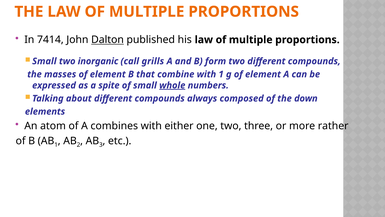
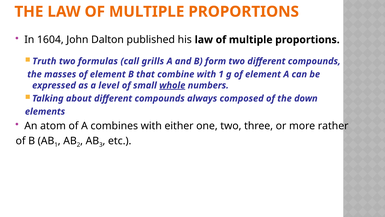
7414: 7414 -> 1604
Dalton underline: present -> none
Small at (44, 61): Small -> Truth
inorganic: inorganic -> formulas
spite: spite -> level
